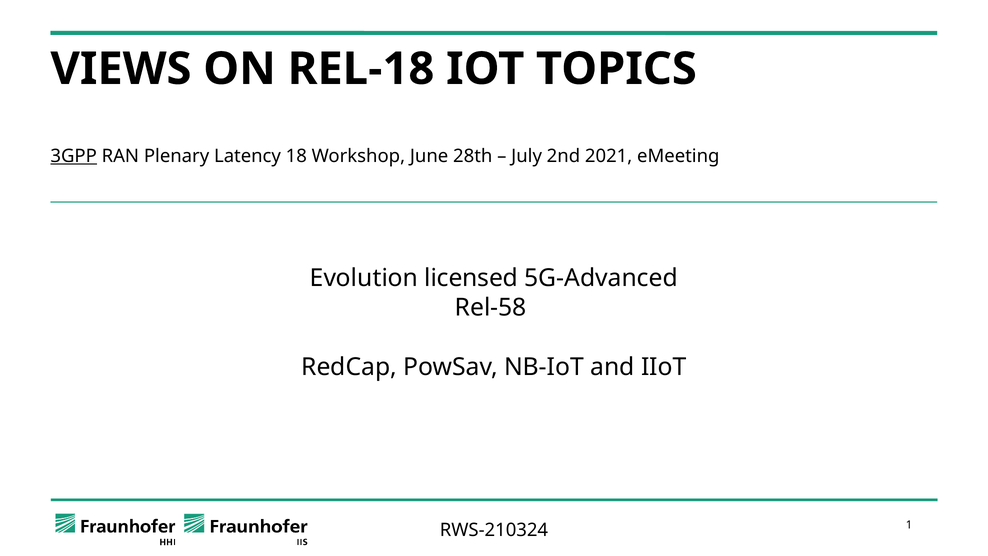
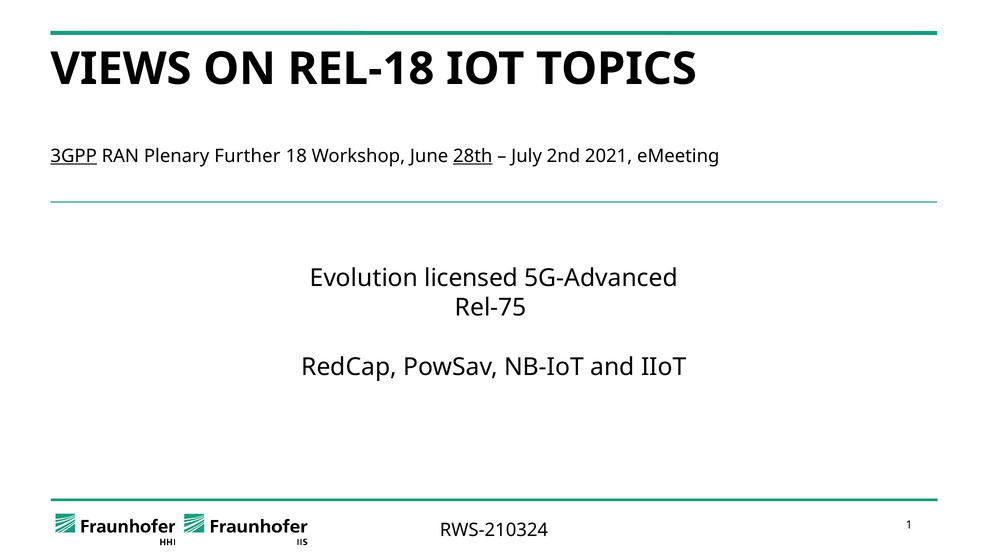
Latency: Latency -> Further
28th underline: none -> present
Rel-58: Rel-58 -> Rel-75
